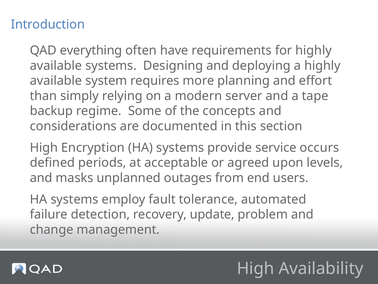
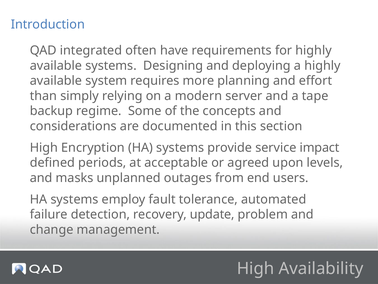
everything: everything -> integrated
occurs: occurs -> impact
